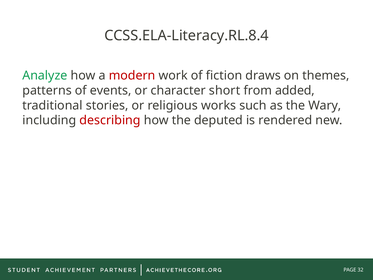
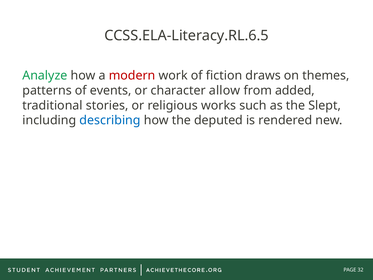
CCSS.ELA-Literacy.RL.8.4: CCSS.ELA-Literacy.RL.8.4 -> CCSS.ELA-Literacy.RL.6.5
short: short -> allow
Wary: Wary -> Slept
describing colour: red -> blue
